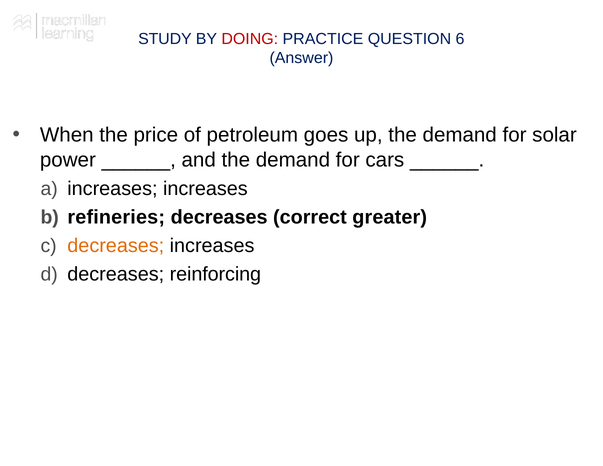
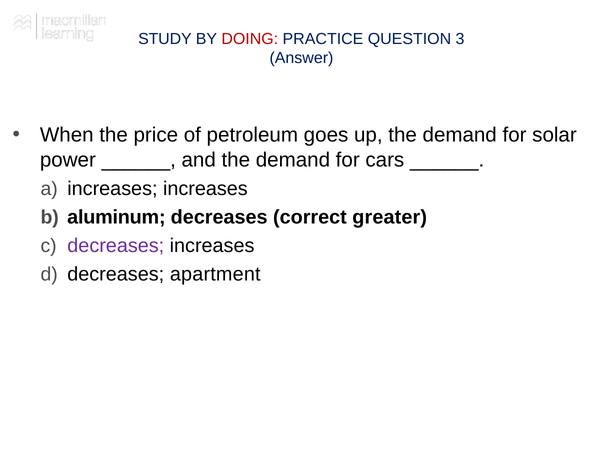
6: 6 -> 3
refineries: refineries -> aluminum
decreases at (116, 246) colour: orange -> purple
reinforcing: reinforcing -> apartment
